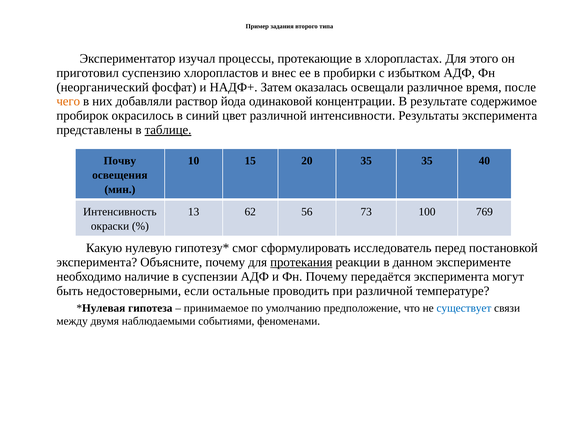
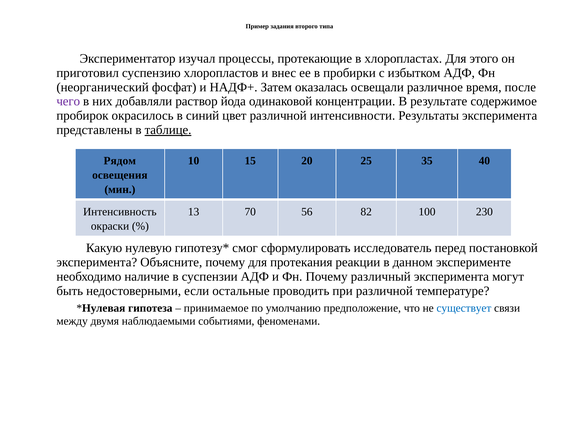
чего colour: orange -> purple
Почву: Почву -> Рядом
20 35: 35 -> 25
62: 62 -> 70
73: 73 -> 82
769: 769 -> 230
протекания underline: present -> none
передаётся: передаётся -> различный
